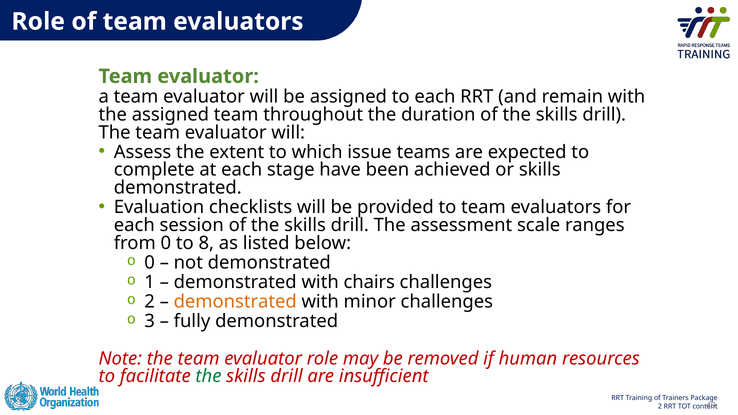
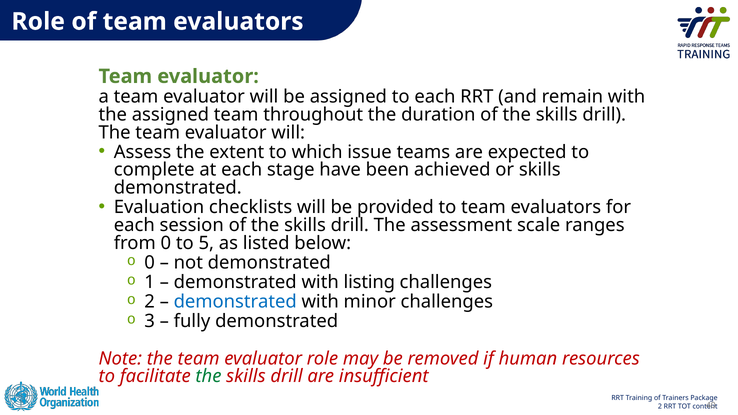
8: 8 -> 5
chairs: chairs -> listing
demonstrated at (235, 302) colour: orange -> blue
